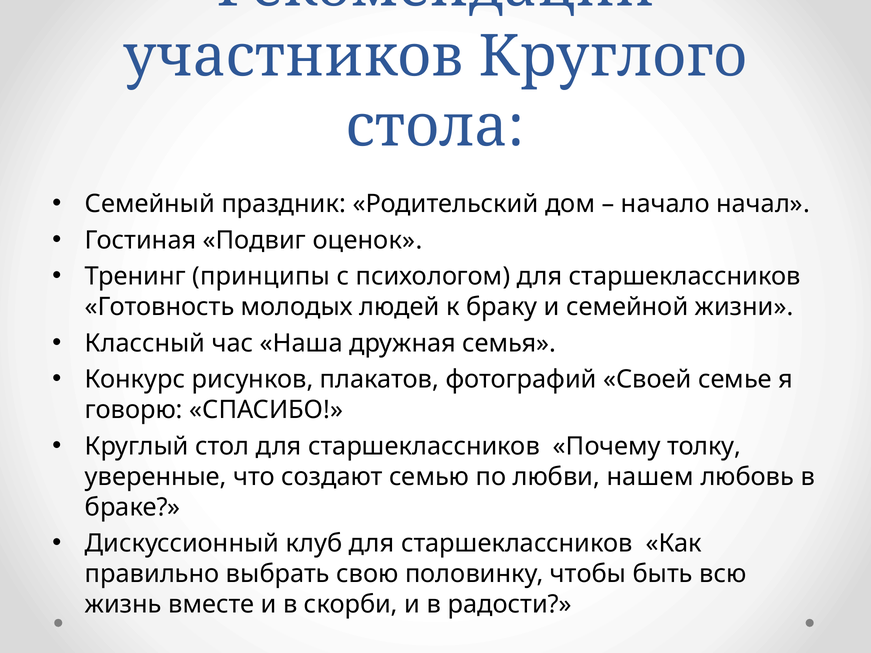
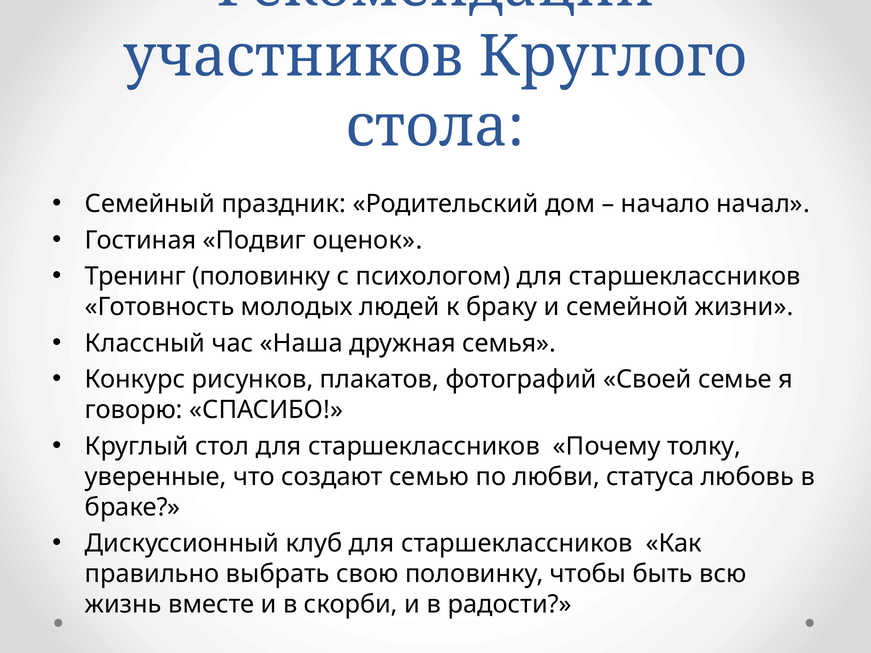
Тренинг принципы: принципы -> половинку
нашем: нашем -> статуса
